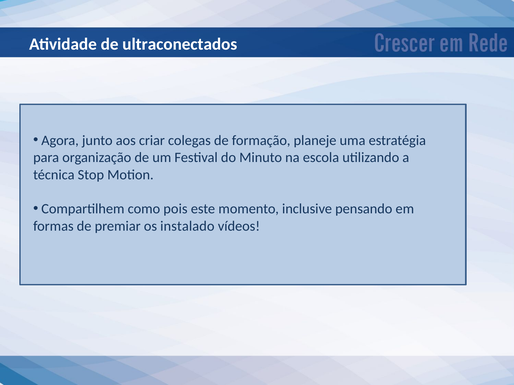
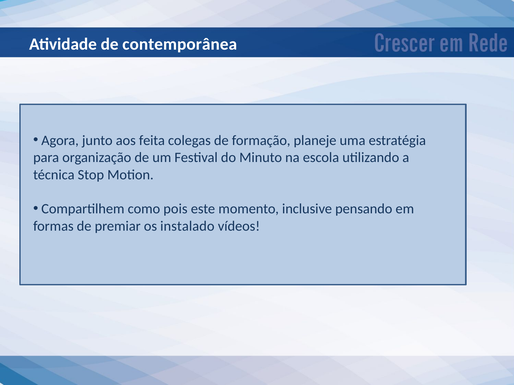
ultraconectados: ultraconectados -> contemporânea
criar: criar -> feita
